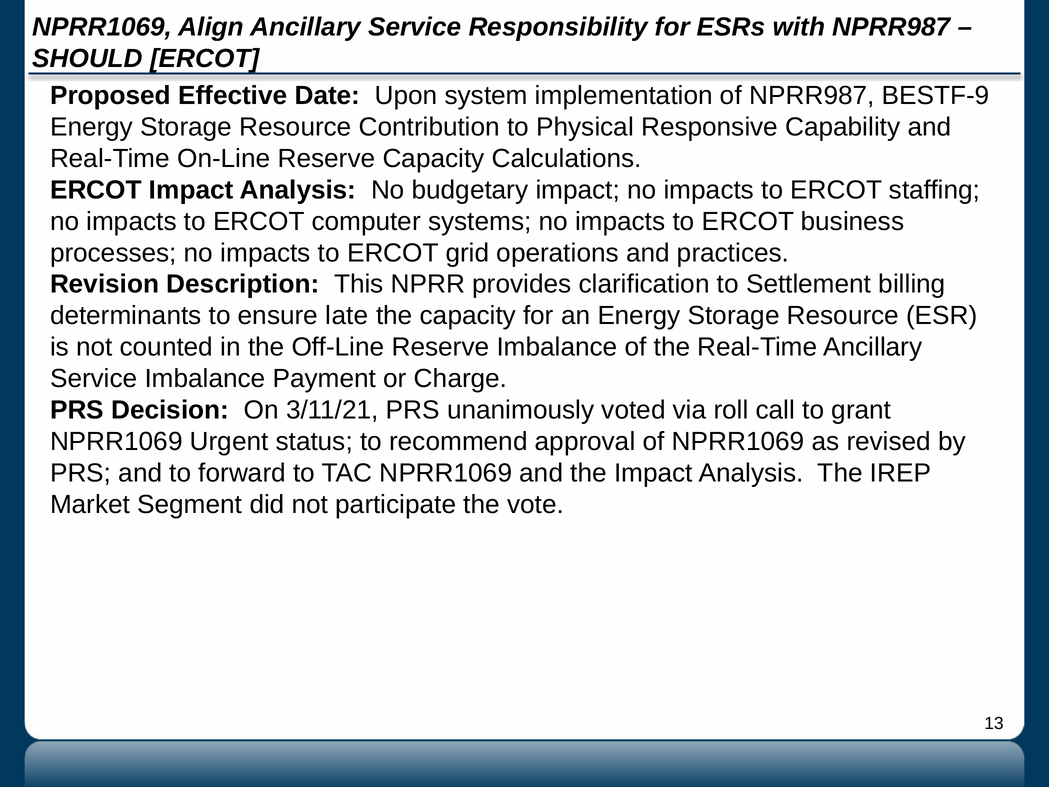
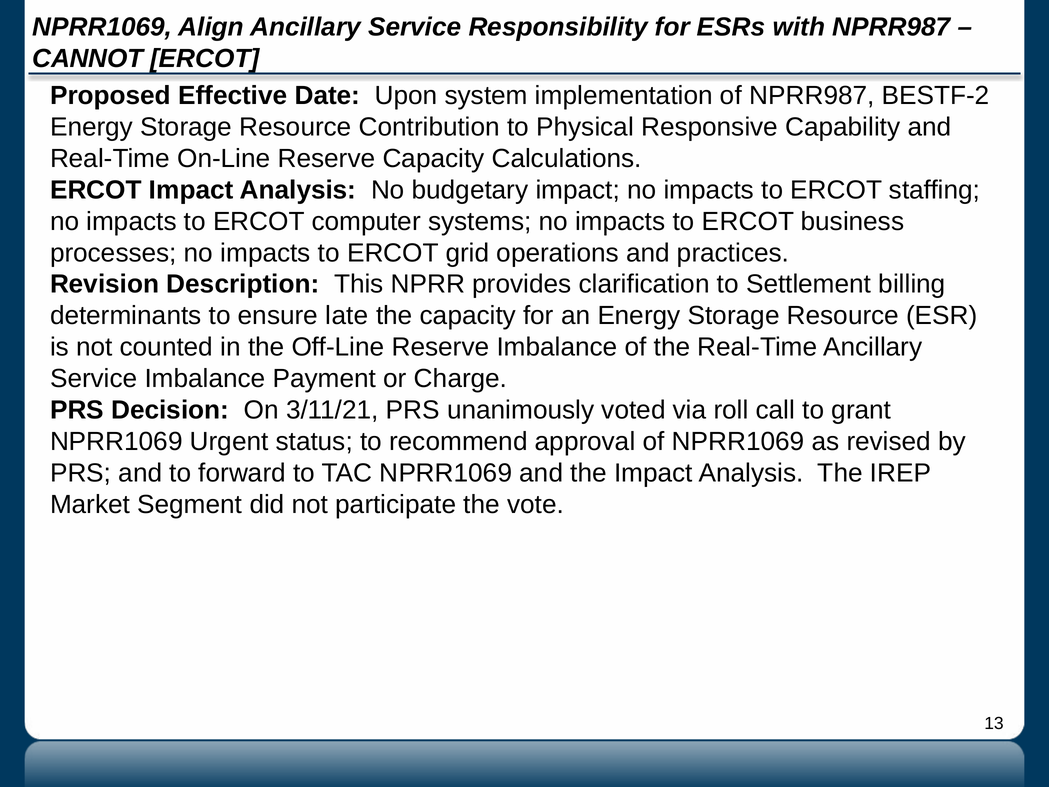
SHOULD: SHOULD -> CANNOT
BESTF-9: BESTF-9 -> BESTF-2
